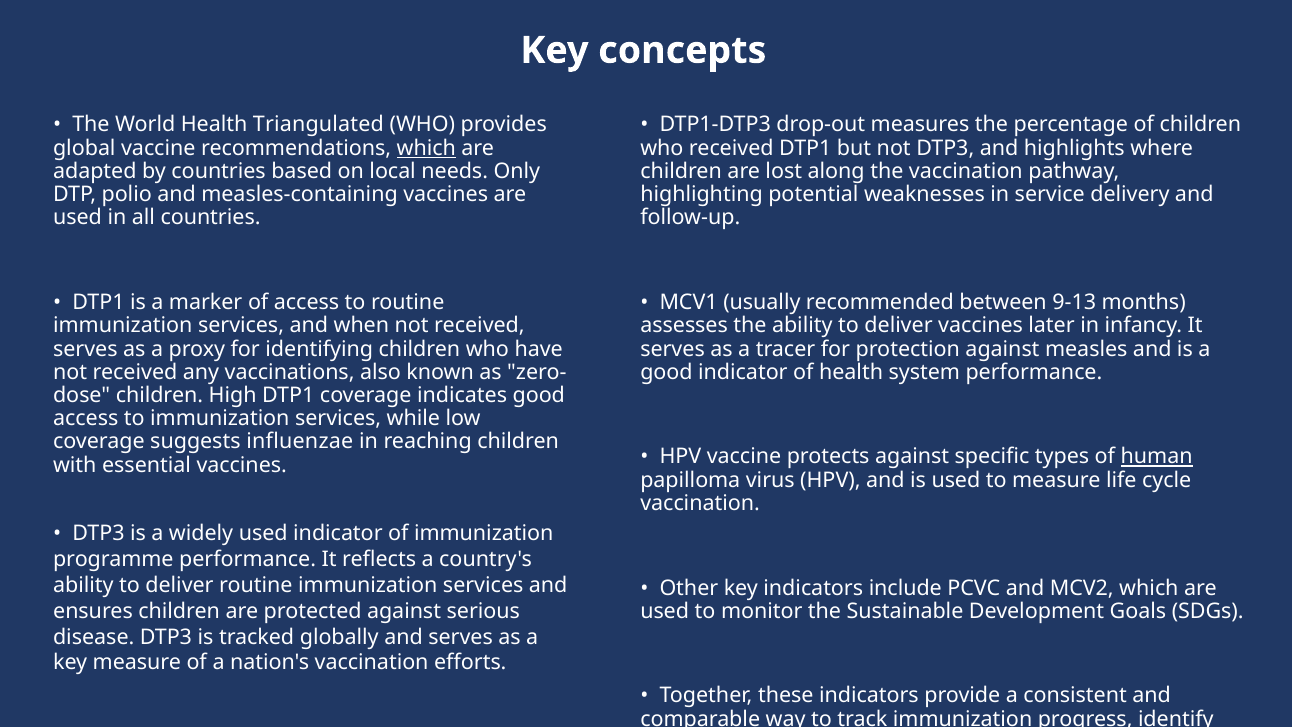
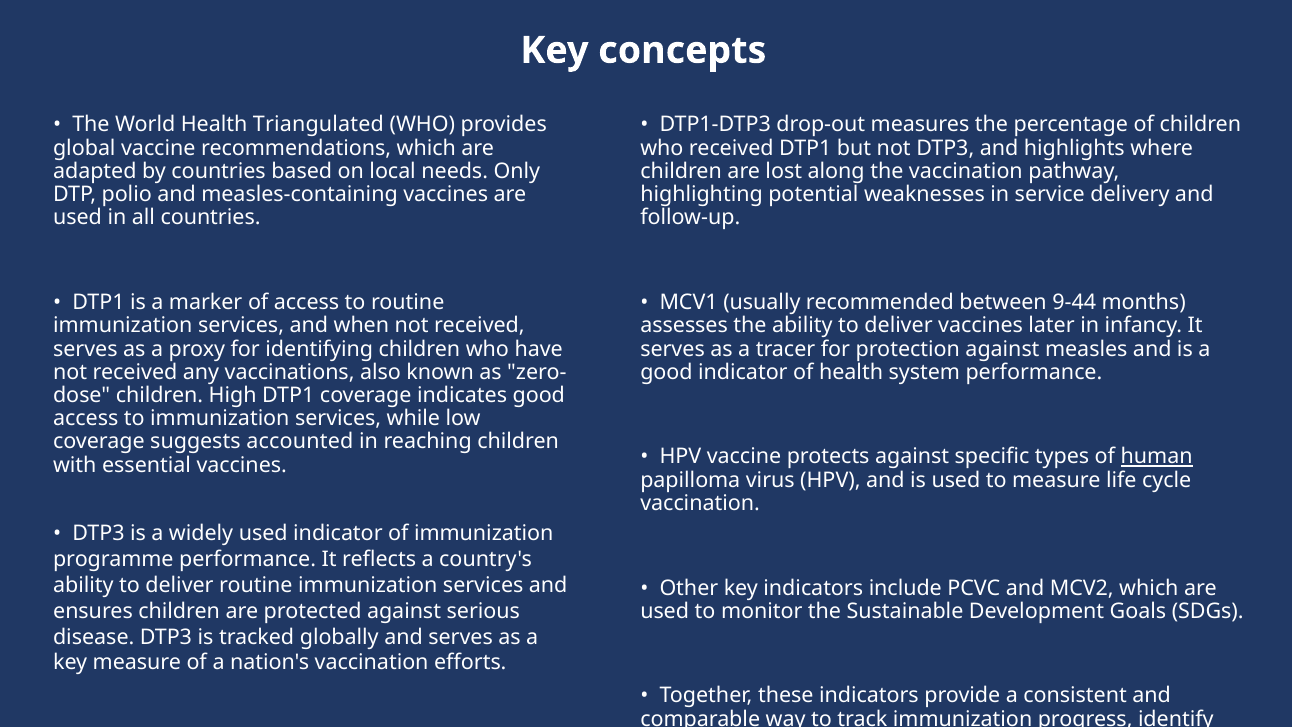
which at (426, 148) underline: present -> none
9-13: 9-13 -> 9-44
influenzae: influenzae -> accounted
